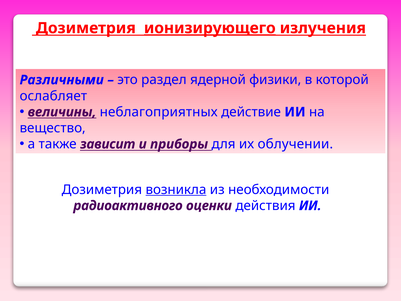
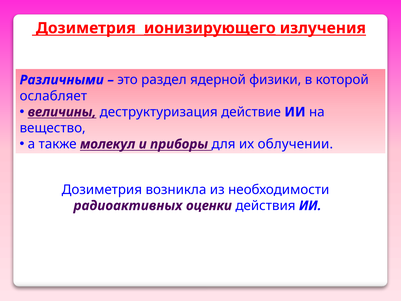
неблагоприятных: неблагоприятных -> деструктуризация
зависит: зависит -> молекул
возникла underline: present -> none
радиоактивного: радиоактивного -> радиоактивных
